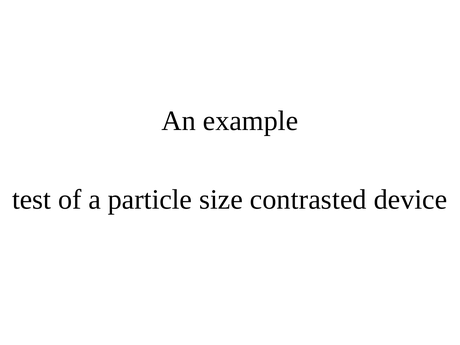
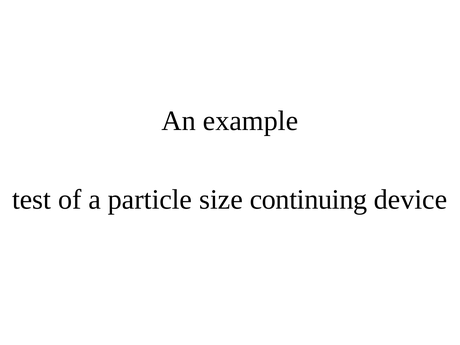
contrasted: contrasted -> continuing
